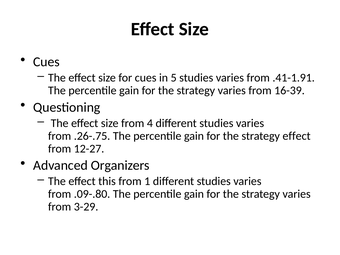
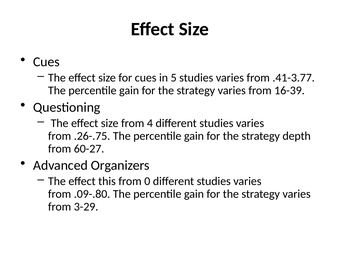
.41-1.91: .41-1.91 -> .41-3.77
strategy effect: effect -> depth
12-27: 12-27 -> 60-27
1: 1 -> 0
